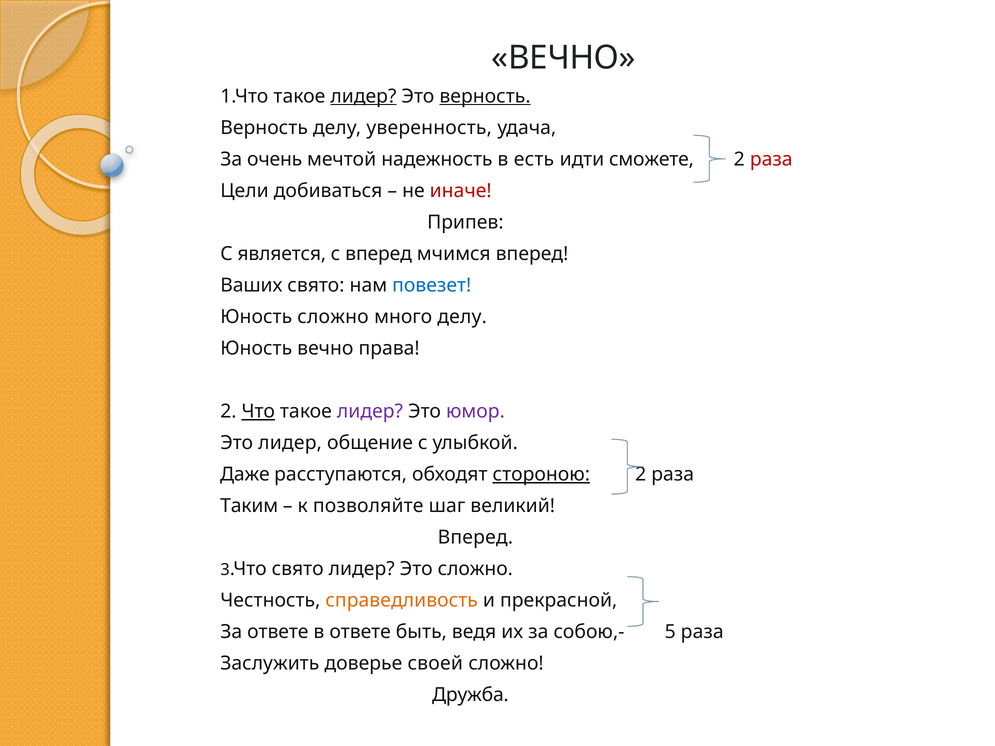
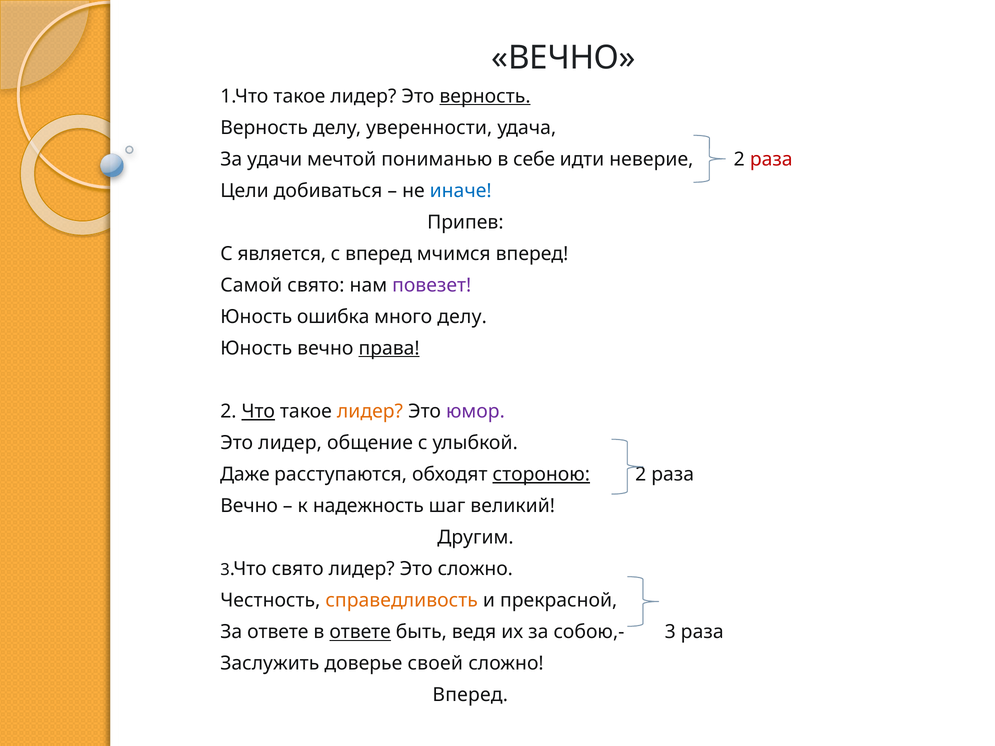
лидер at (363, 96) underline: present -> none
уверенность: уверенность -> уверенности
очень: очень -> удачи
надежность: надежность -> пониманью
есть: есть -> себе
сможете: сможете -> неверие
иначе colour: red -> blue
Ваших: Ваших -> Самой
повезет colour: blue -> purple
Юность сложно: сложно -> ошибка
права underline: none -> present
лидер at (370, 412) colour: purple -> orange
Таким at (249, 506): Таким -> Вечно
позволяйте: позволяйте -> надежность
Вперед at (475, 538): Вперед -> Другим
ответе at (360, 632) underline: none -> present
5: 5 -> 3
Дружба at (470, 695): Дружба -> Вперед
